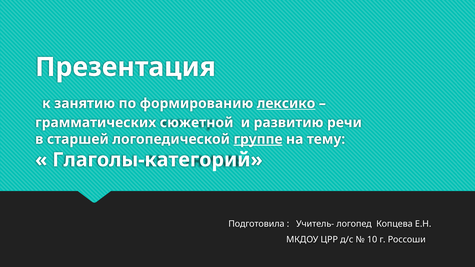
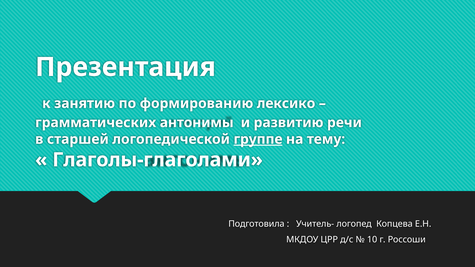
лексико underline: present -> none
сюжетной: сюжетной -> антонимы
Глаголы-категорий: Глаголы-категорий -> Глаголы-глаголами
